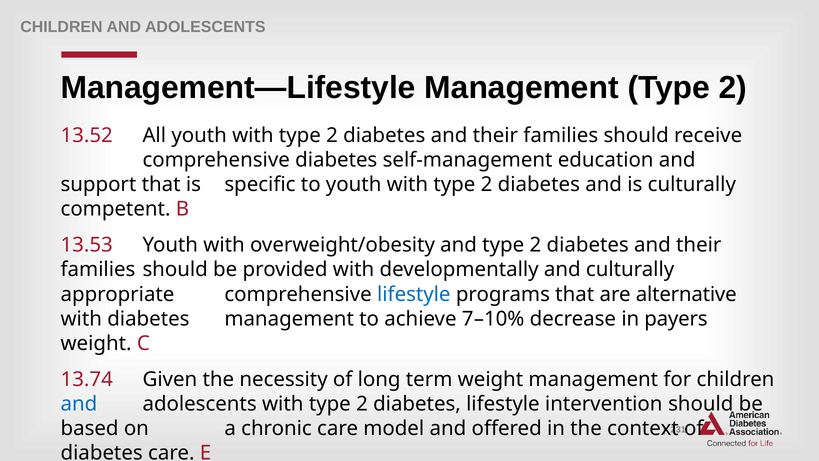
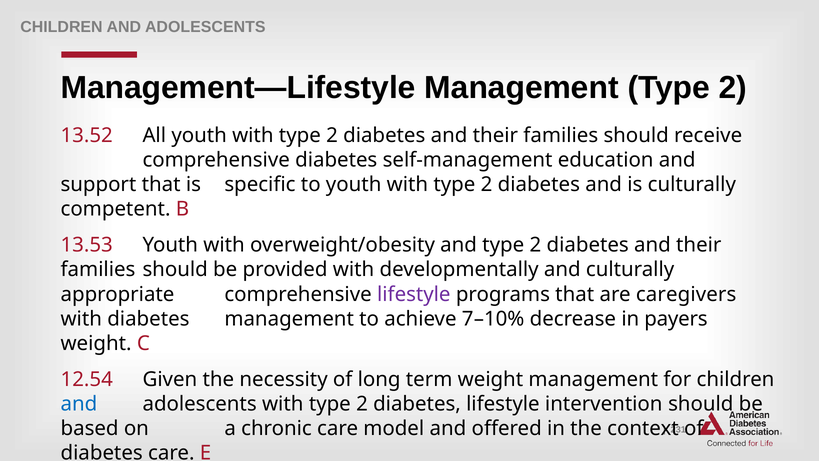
lifestyle at (414, 294) colour: blue -> purple
alternative: alternative -> caregivers
13.74: 13.74 -> 12.54
